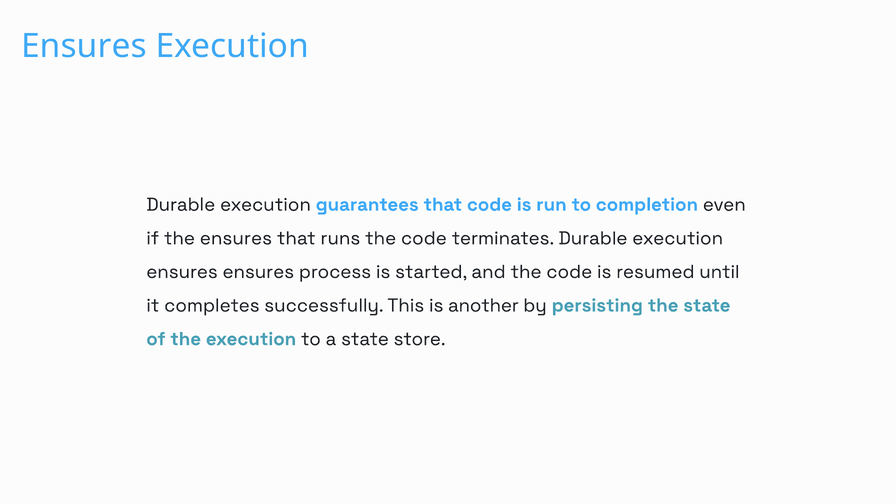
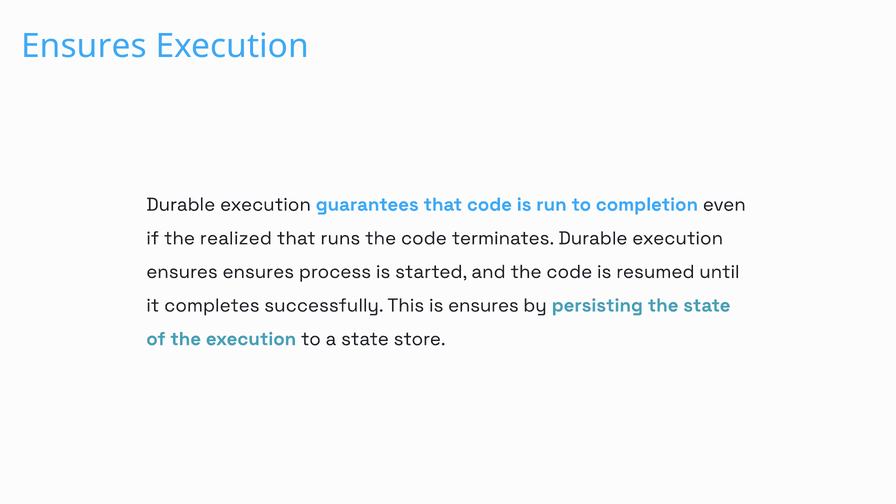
the ensures: ensures -> realized
is another: another -> ensures
